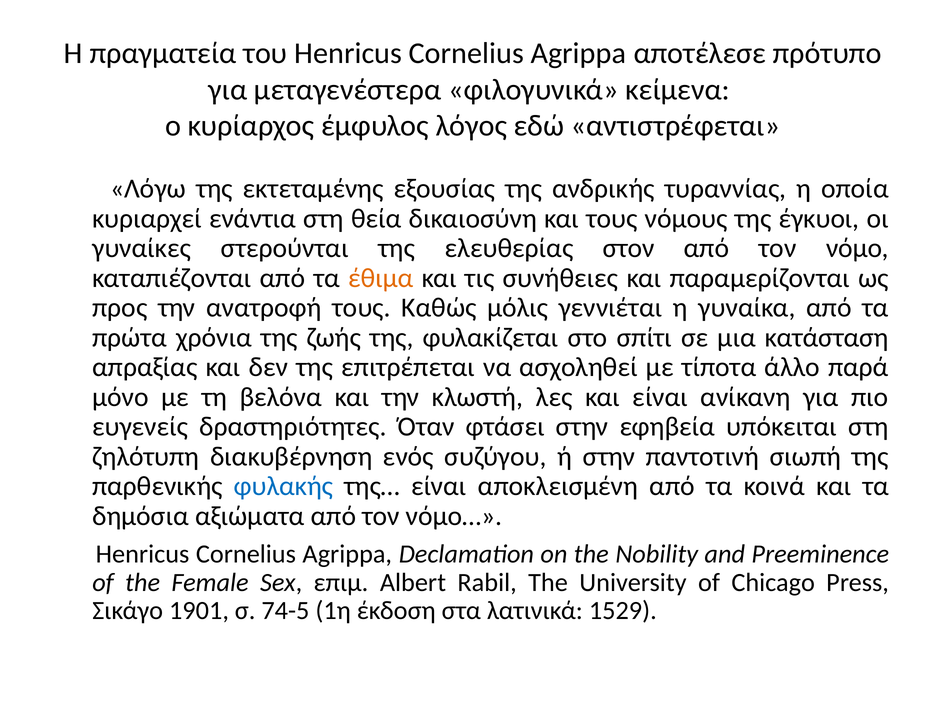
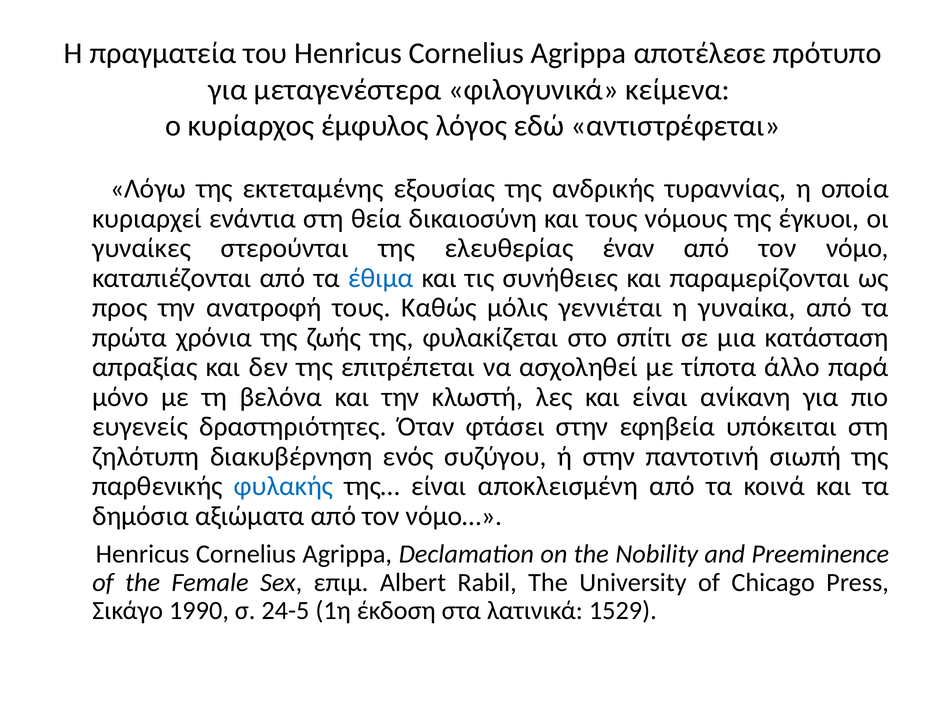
στον: στον -> έναν
έθιμα colour: orange -> blue
1901: 1901 -> 1990
74-5: 74-5 -> 24-5
